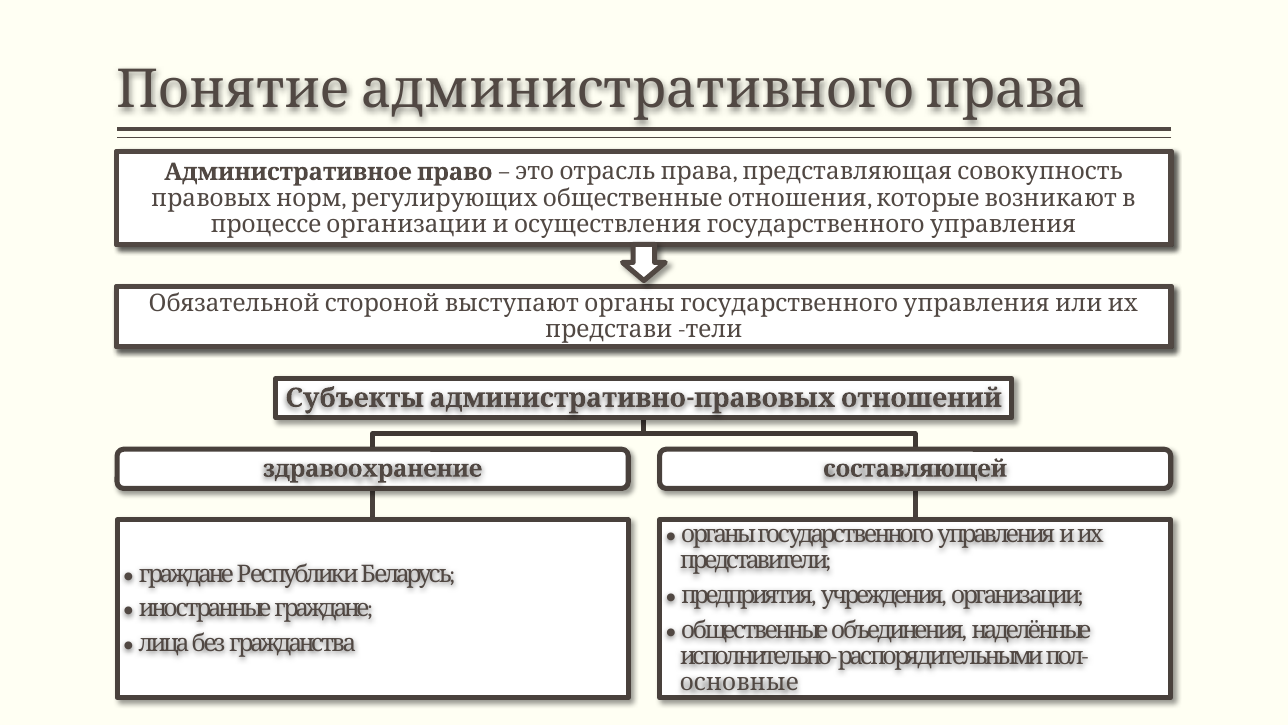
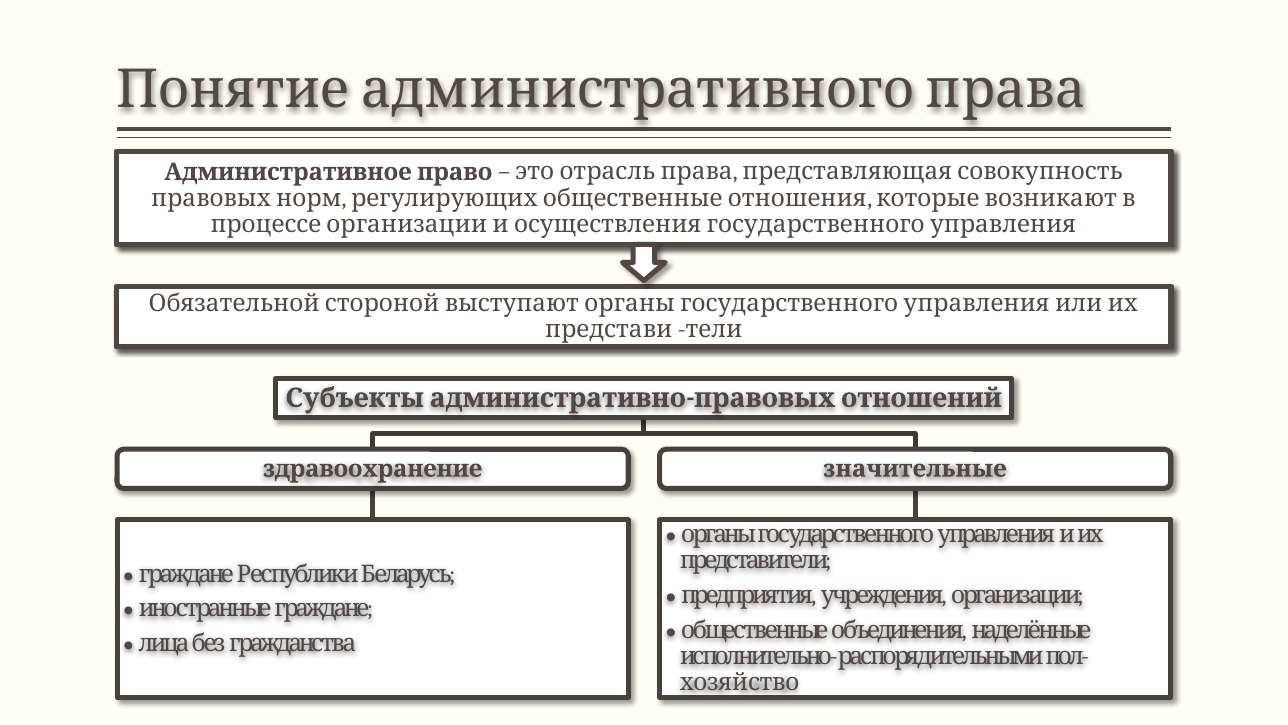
составляющей: составляющей -> значительные
основные: основные -> хозяйство
